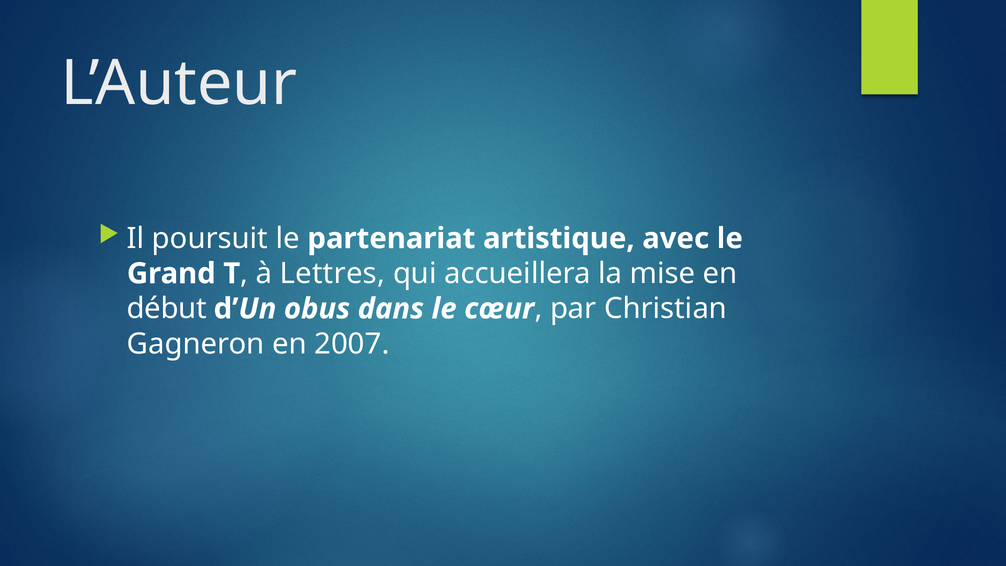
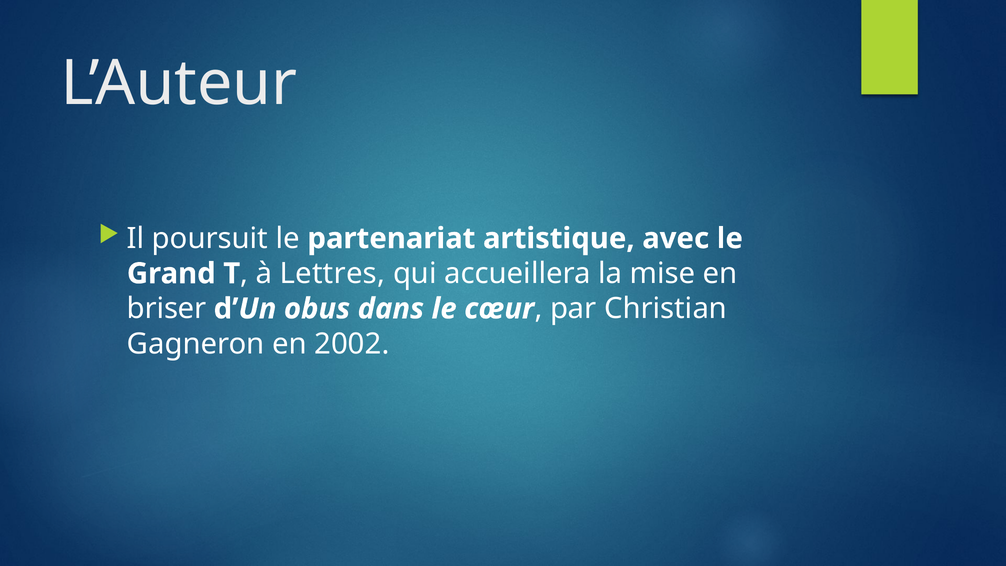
début: début -> briser
2007: 2007 -> 2002
